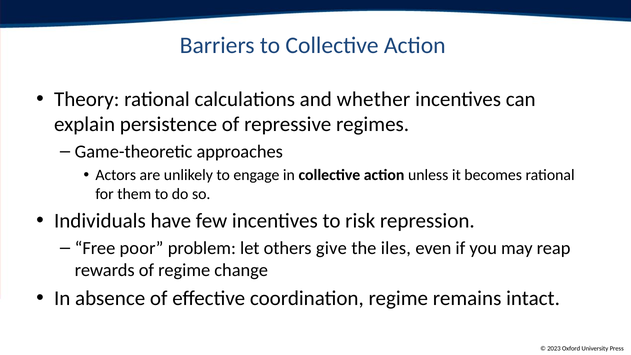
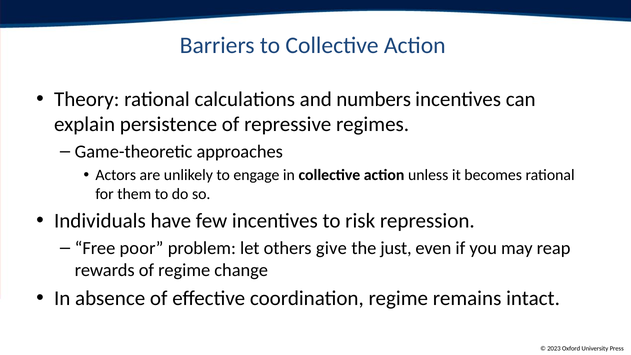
whether: whether -> numbers
iles: iles -> just
